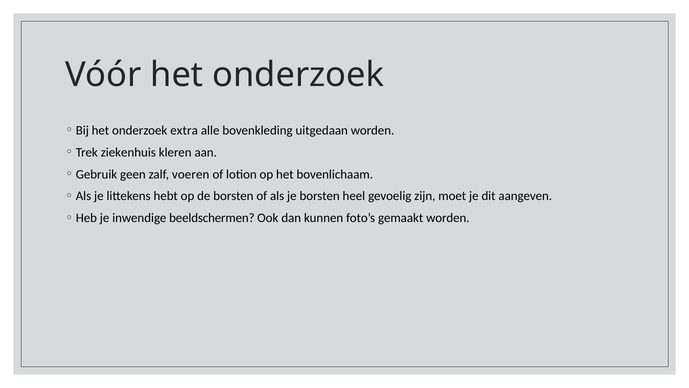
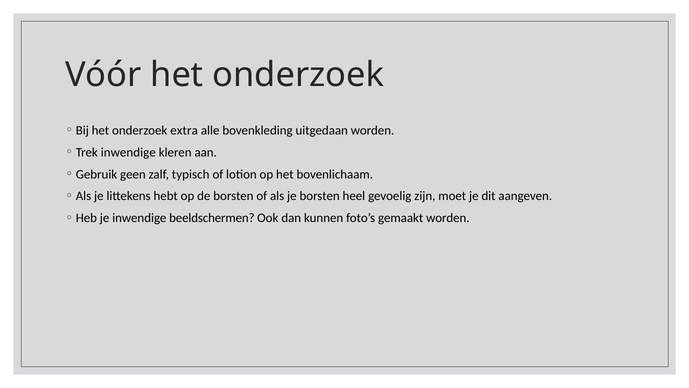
ziekenhuis at (128, 152): ziekenhuis -> inwendige
voeren: voeren -> typisch
